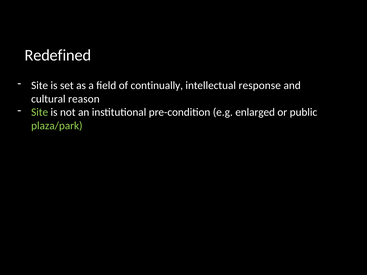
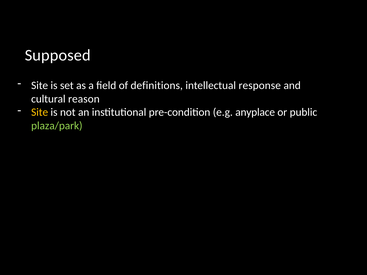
Redefined: Redefined -> Supposed
continually: continually -> definitions
Site at (40, 112) colour: light green -> yellow
enlarged: enlarged -> anyplace
